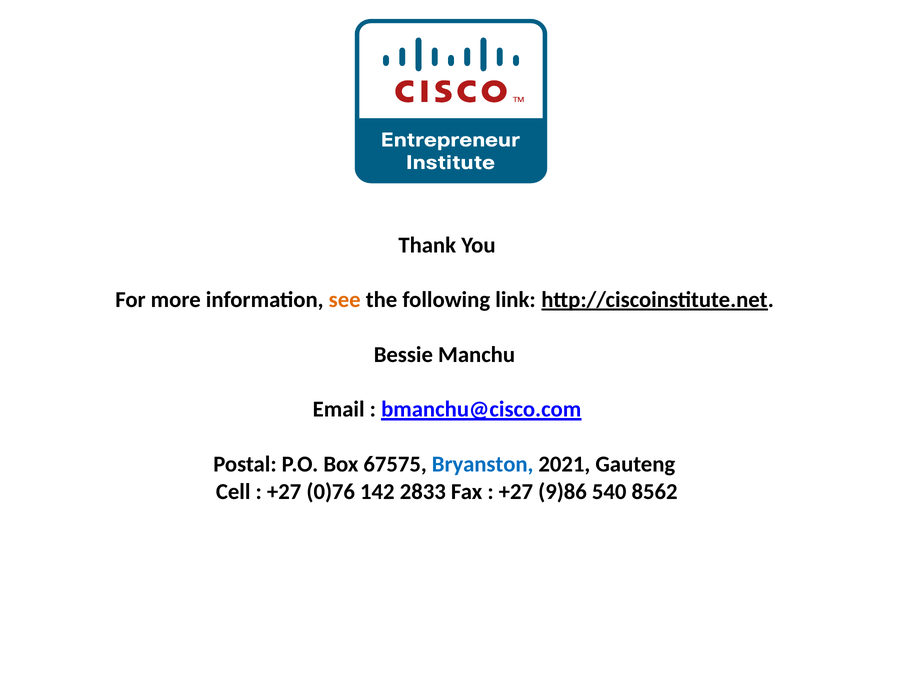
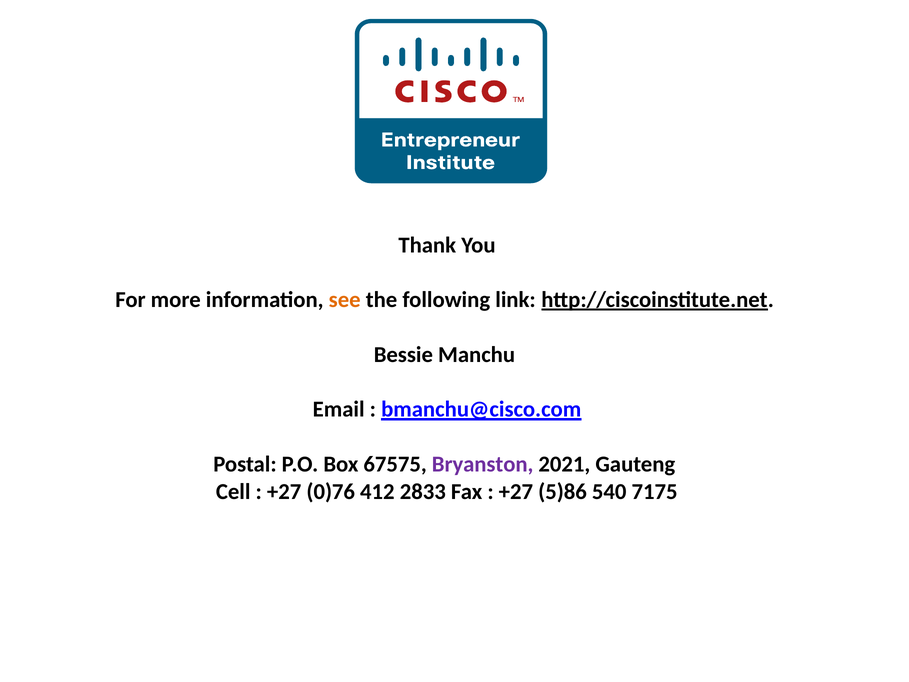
Bryanston colour: blue -> purple
142: 142 -> 412
9)86: 9)86 -> 5)86
8562: 8562 -> 7175
